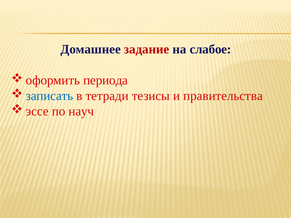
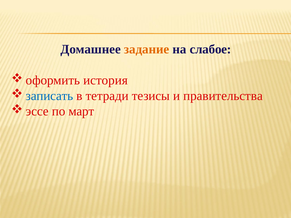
задание colour: red -> orange
периода: периода -> история
науч: науч -> март
